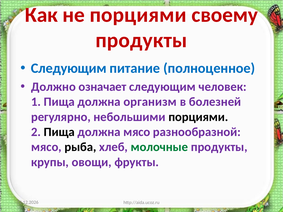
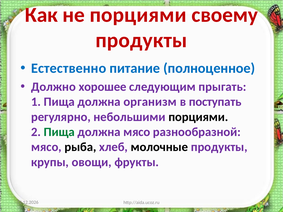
Следующим at (69, 68): Следующим -> Естественно
означает: означает -> хорошее
человек: человек -> прыгать
болезней: болезней -> поступать
Пища at (59, 132) colour: black -> green
молочные colour: green -> black
